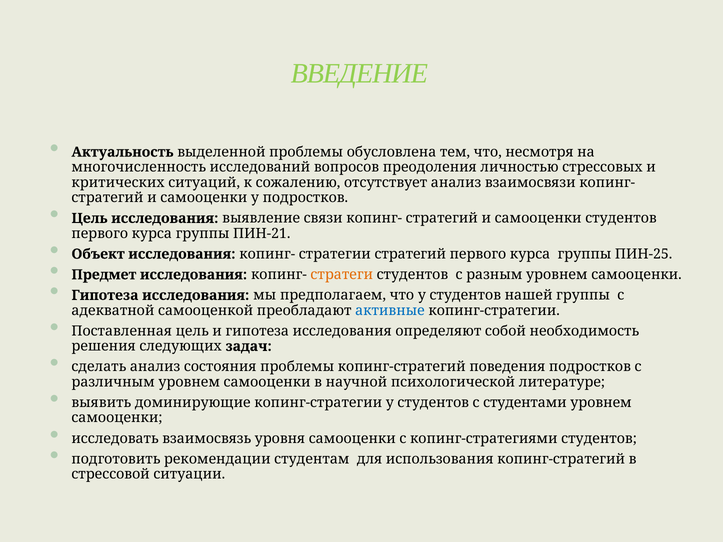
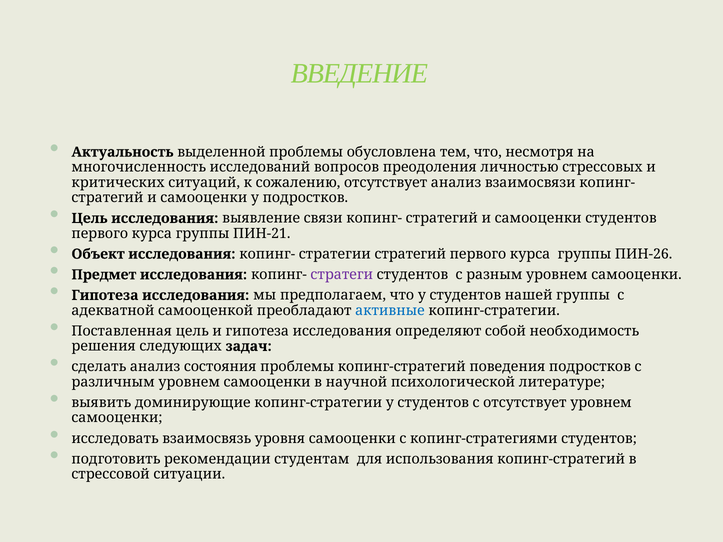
ПИН-25: ПИН-25 -> ПИН-26
стратеги colour: orange -> purple
с студентами: студентами -> отсутствует
